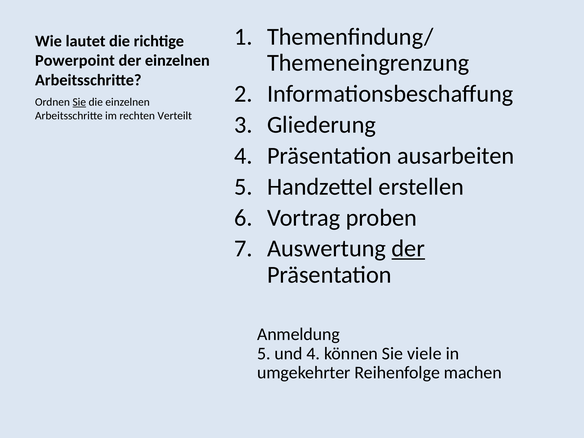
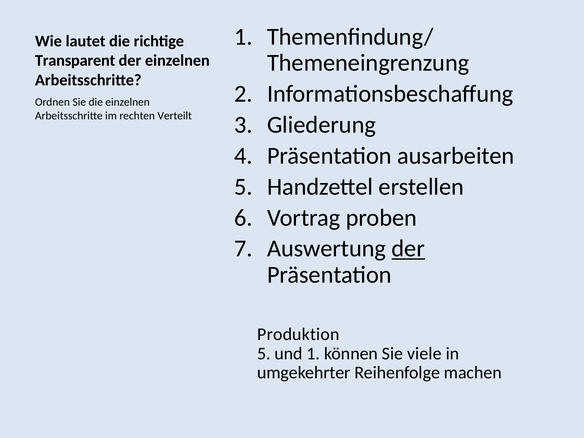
Powerpoint: Powerpoint -> Transparent
Sie at (79, 102) underline: present -> none
Anmeldung: Anmeldung -> Produktion
und 4: 4 -> 1
